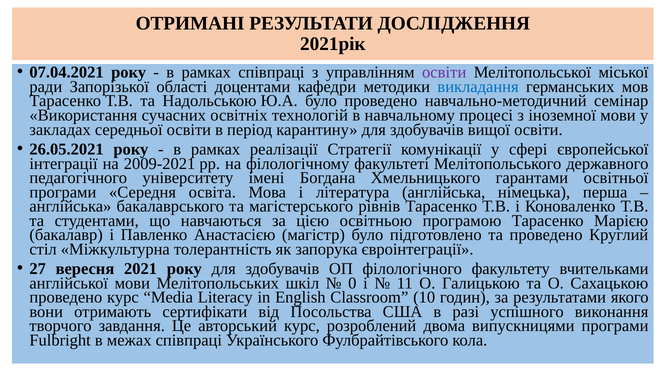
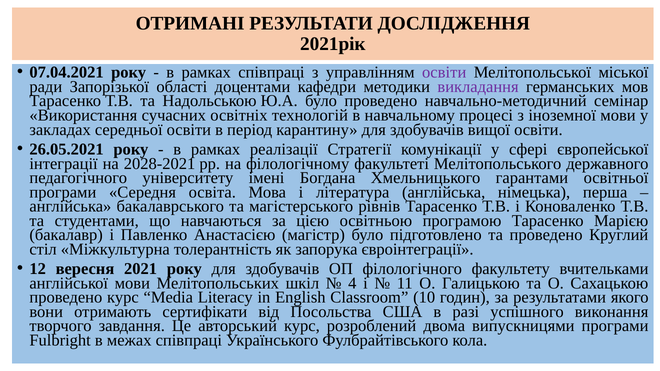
викладання colour: blue -> purple
2009-2021: 2009-2021 -> 2028-2021
27: 27 -> 12
0: 0 -> 4
